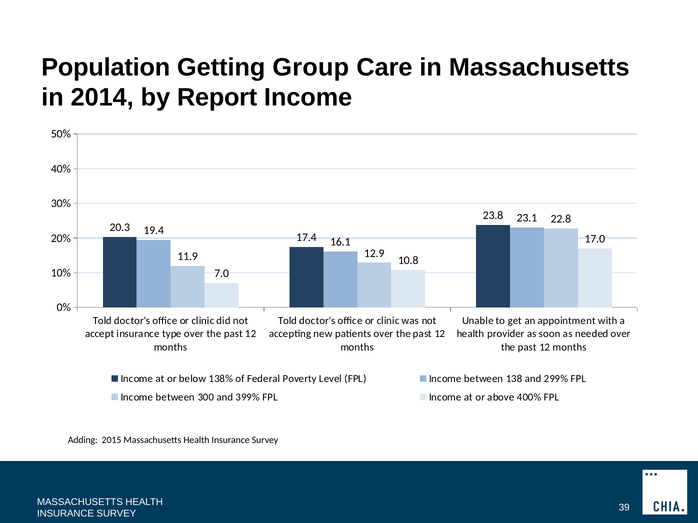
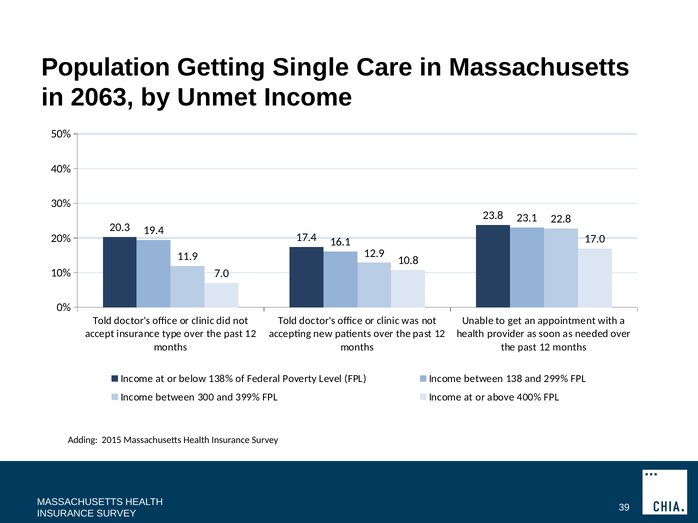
Group: Group -> Single
2014: 2014 -> 2063
Report: Report -> Unmet
